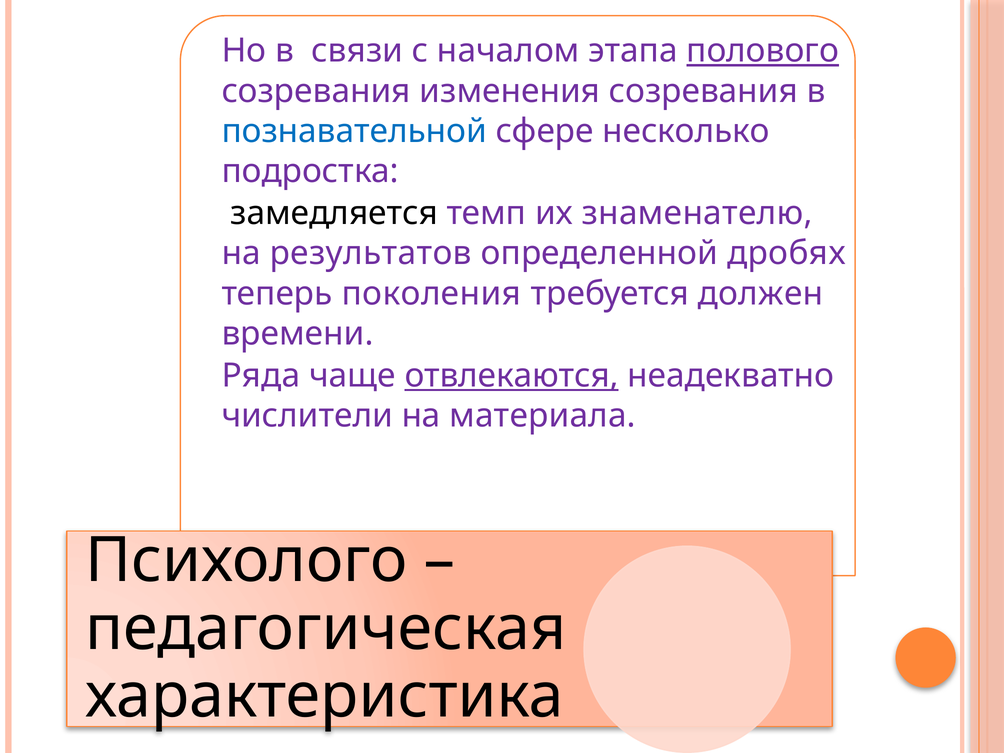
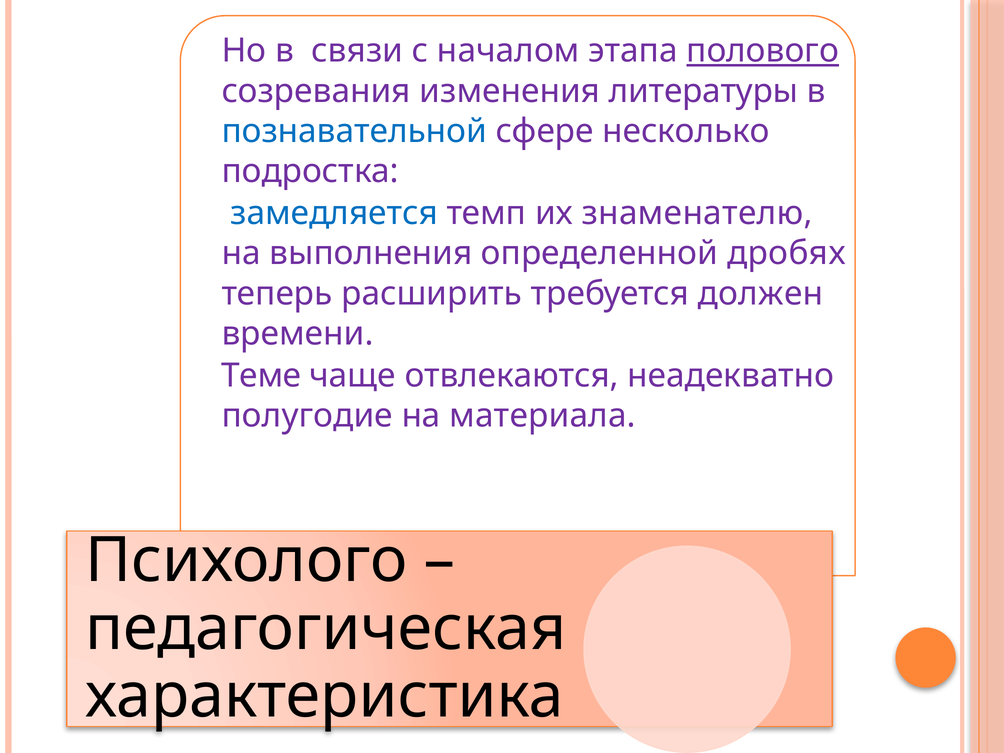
изменения созревания: созревания -> литературы
замедляется colour: black -> blue
результатов: результатов -> выполнения
поколения: поколения -> расширить
Ряда: Ряда -> Теме
отвлекаются underline: present -> none
числители: числители -> полугодие
